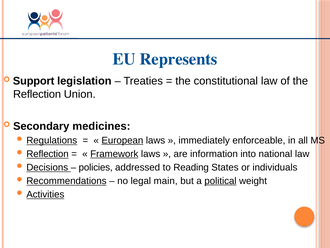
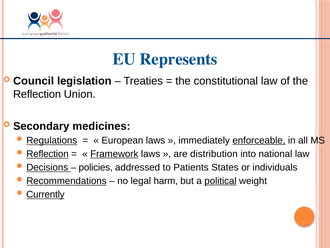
Support: Support -> Council
European underline: present -> none
enforceable underline: none -> present
information: information -> distribution
Reading: Reading -> Patients
main: main -> harm
Activities: Activities -> Currently
